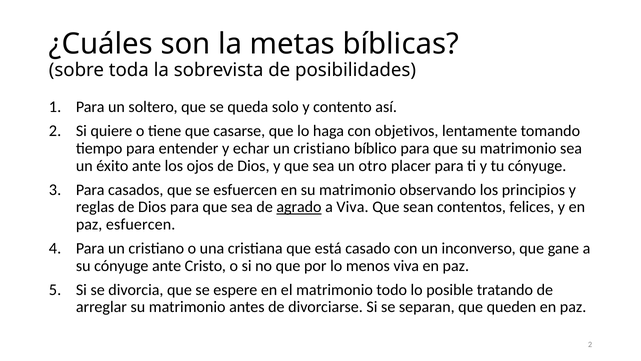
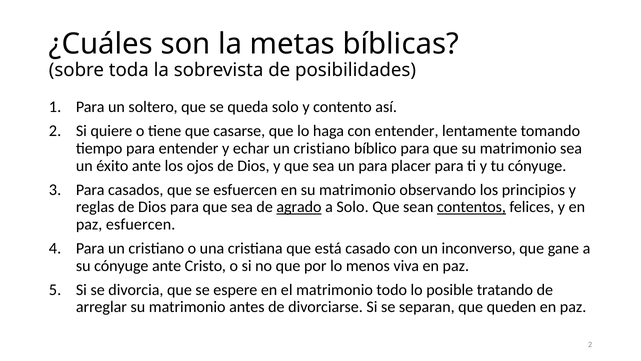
con objetivos: objetivos -> entender
un otro: otro -> para
a Viva: Viva -> Solo
contentos underline: none -> present
